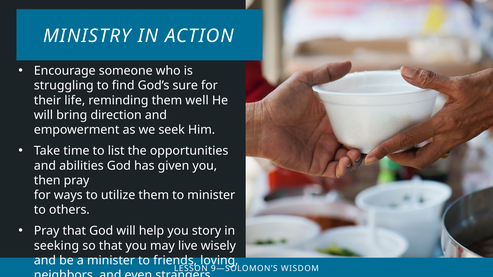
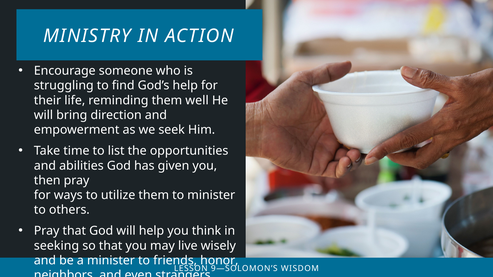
God’s sure: sure -> help
story: story -> think
loving: loving -> honor
